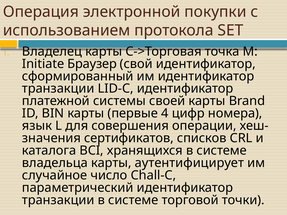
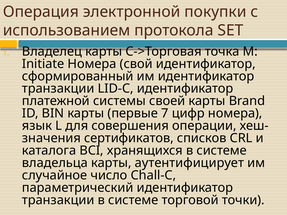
Initiate Браузер: Браузер -> Номера
4: 4 -> 7
